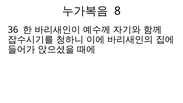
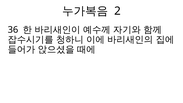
8: 8 -> 2
